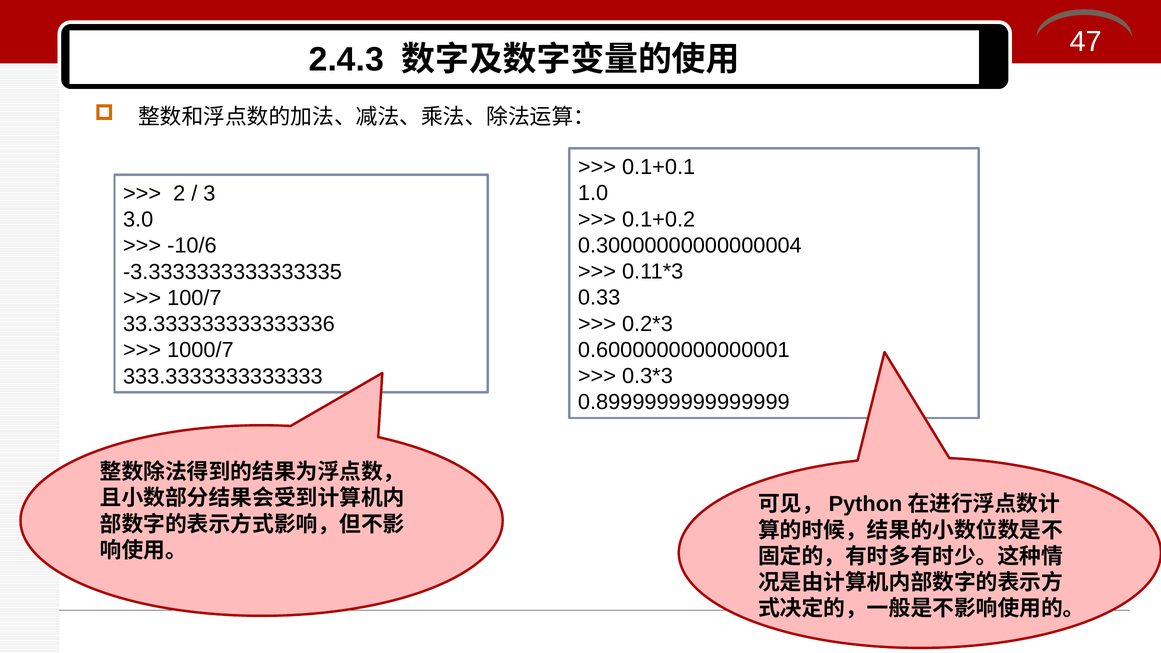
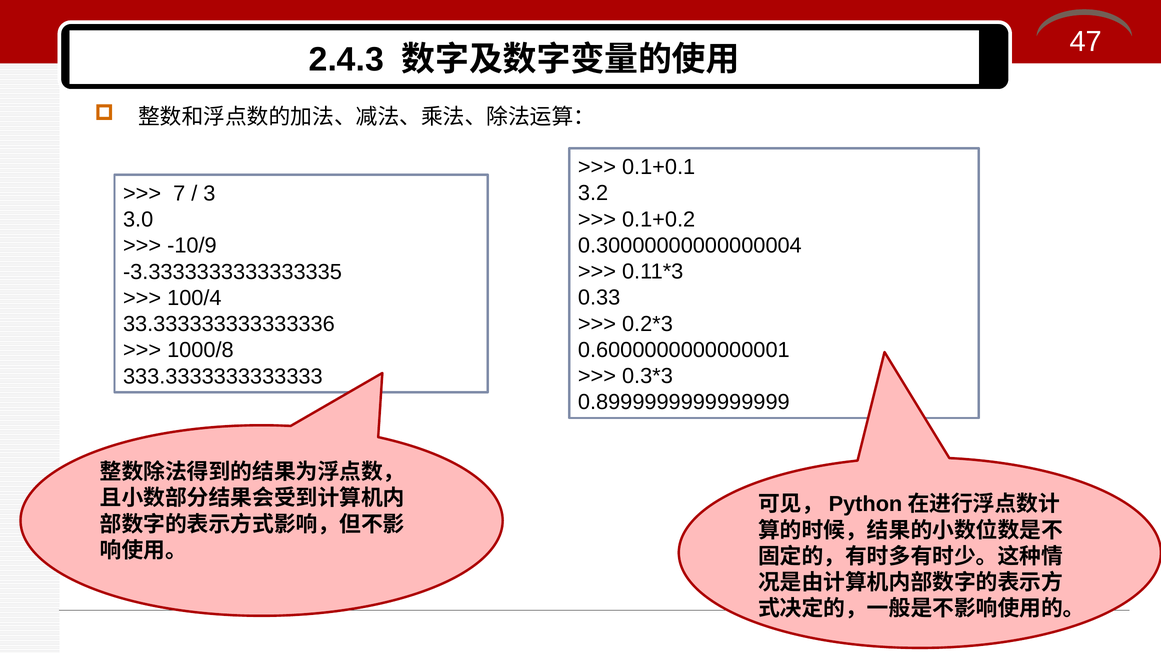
1.0: 1.0 -> 3.2
2: 2 -> 7
-10/6: -10/6 -> -10/9
100/7: 100/7 -> 100/4
1000/7: 1000/7 -> 1000/8
